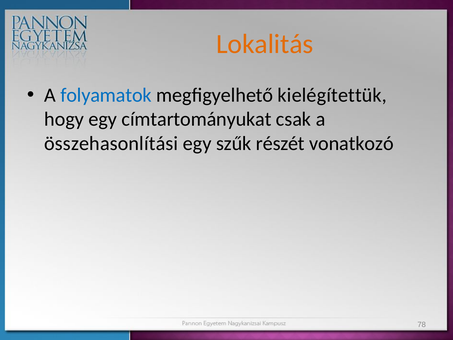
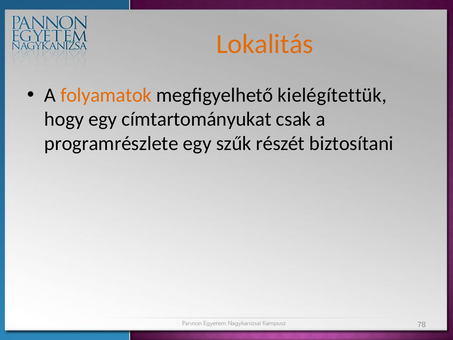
folyamatok colour: blue -> orange
összehasonlítási: összehasonlítási -> programrészlete
vonatkozó: vonatkozó -> biztosítani
